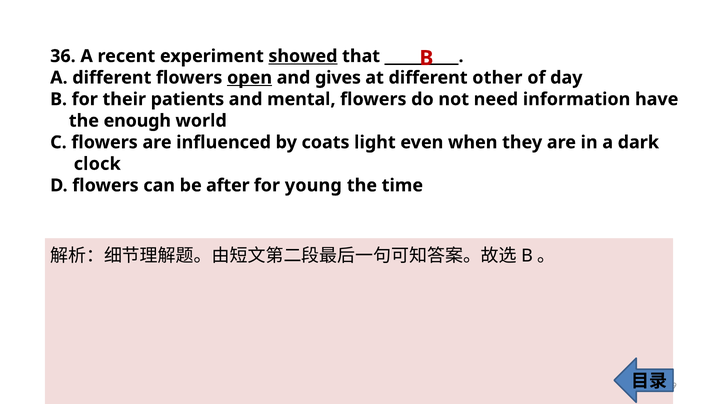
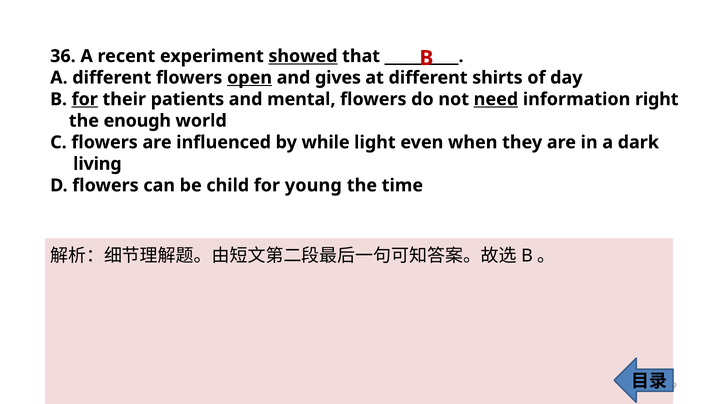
other: other -> shirts
for at (85, 99) underline: none -> present
need underline: none -> present
have: have -> right
coats: coats -> while
clock: clock -> living
after: after -> child
